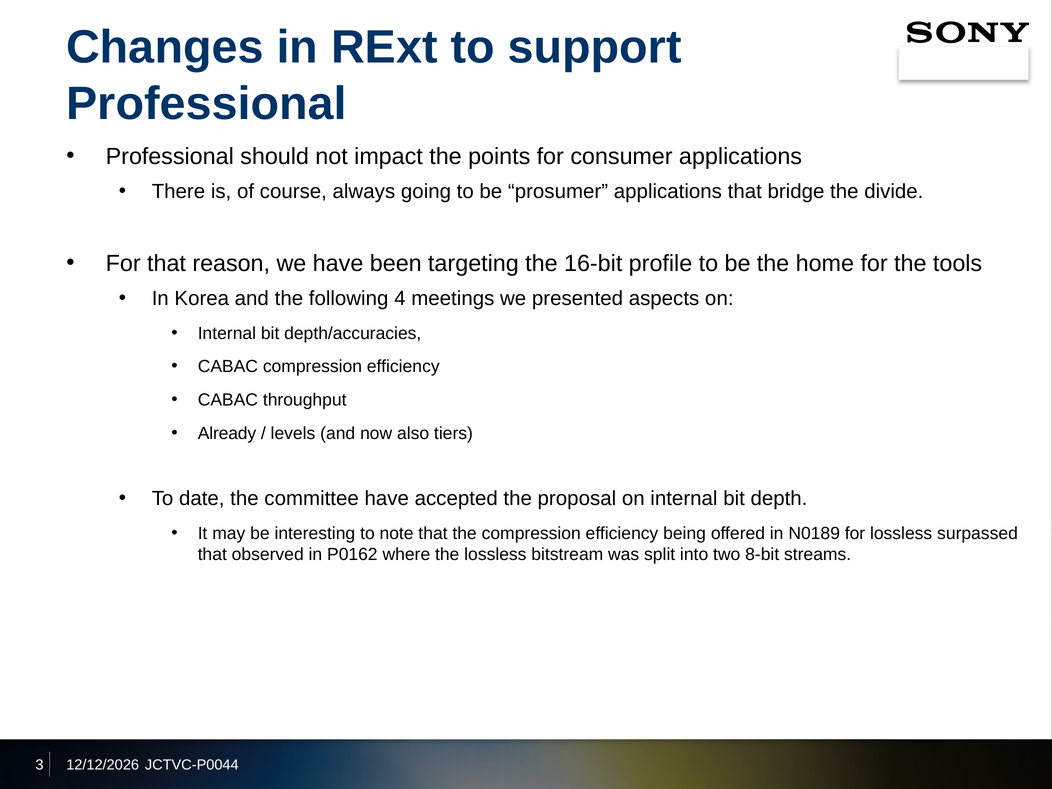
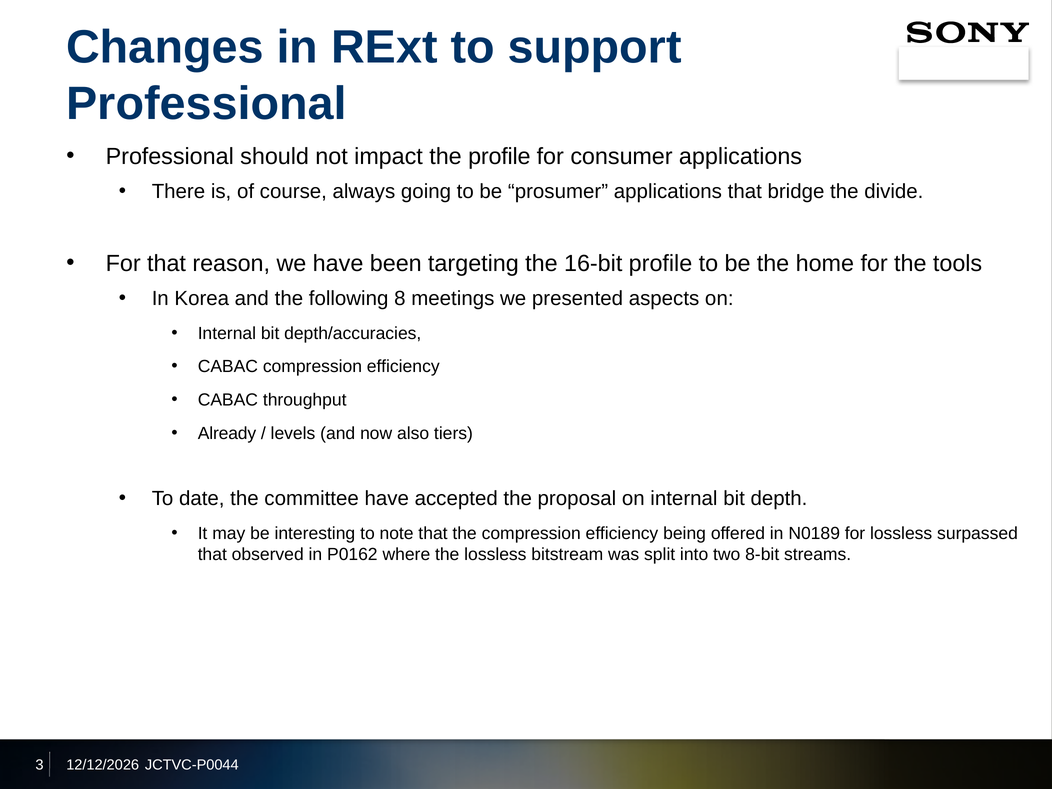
the points: points -> profile
4: 4 -> 8
